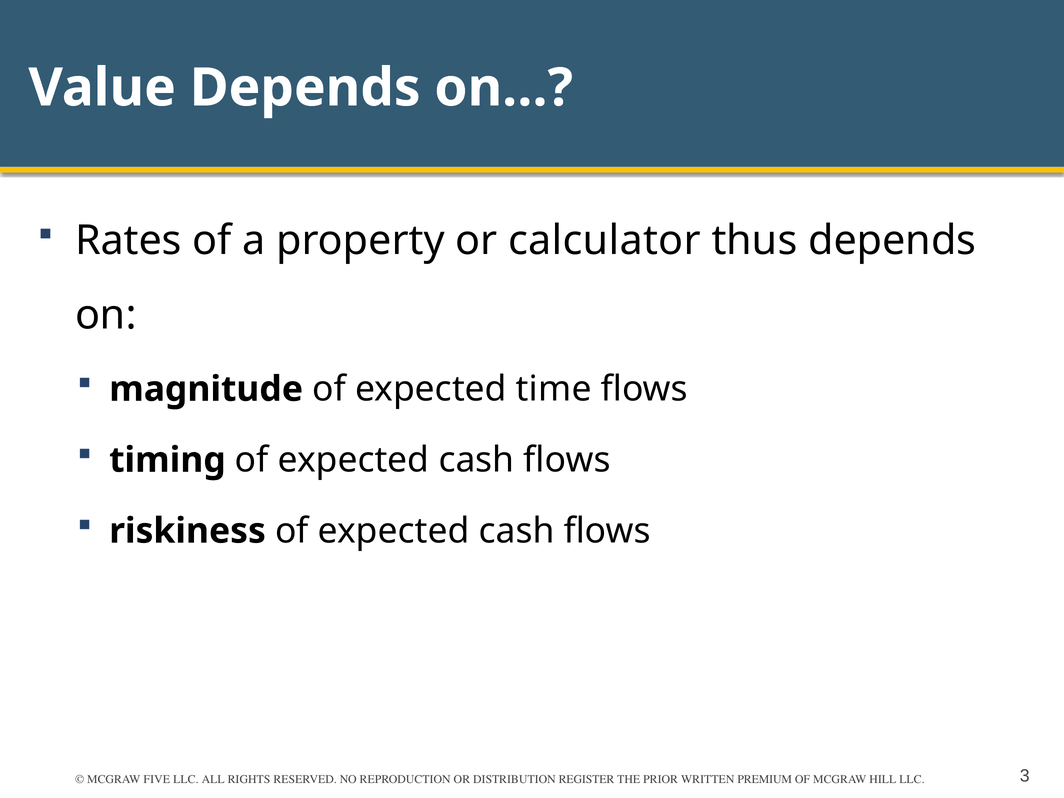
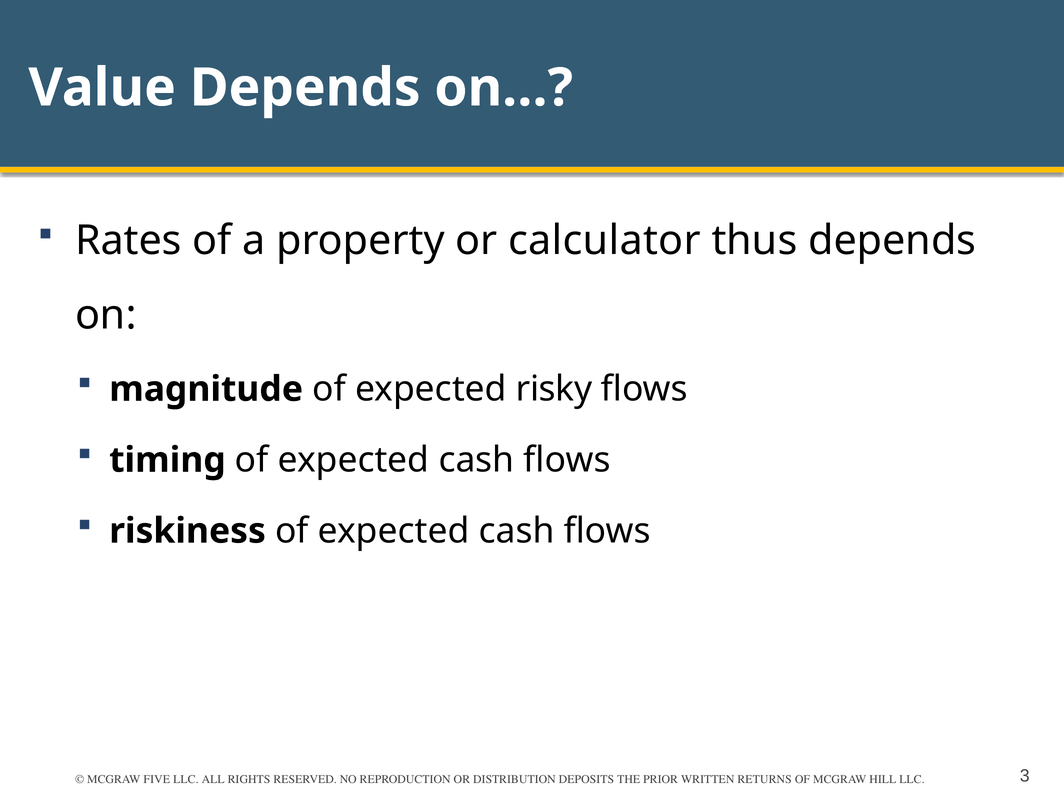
time: time -> risky
REGISTER: REGISTER -> DEPOSITS
PREMIUM: PREMIUM -> RETURNS
